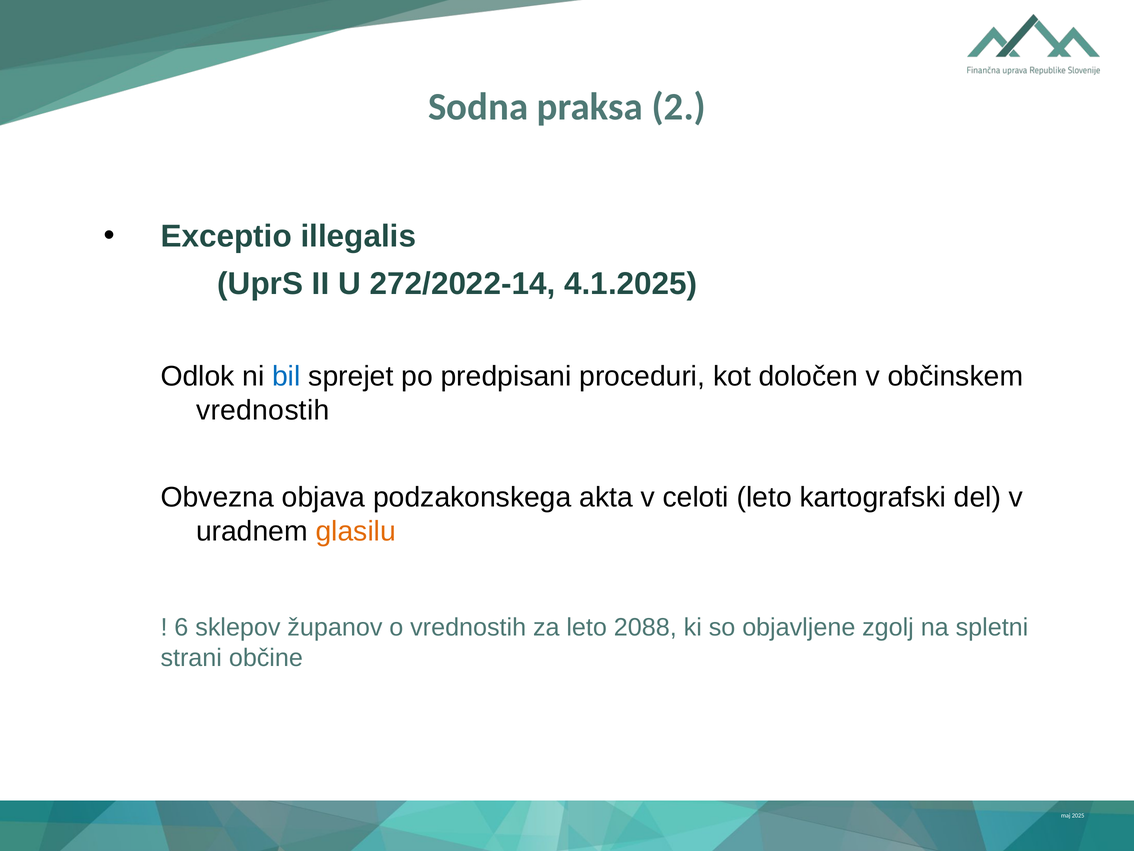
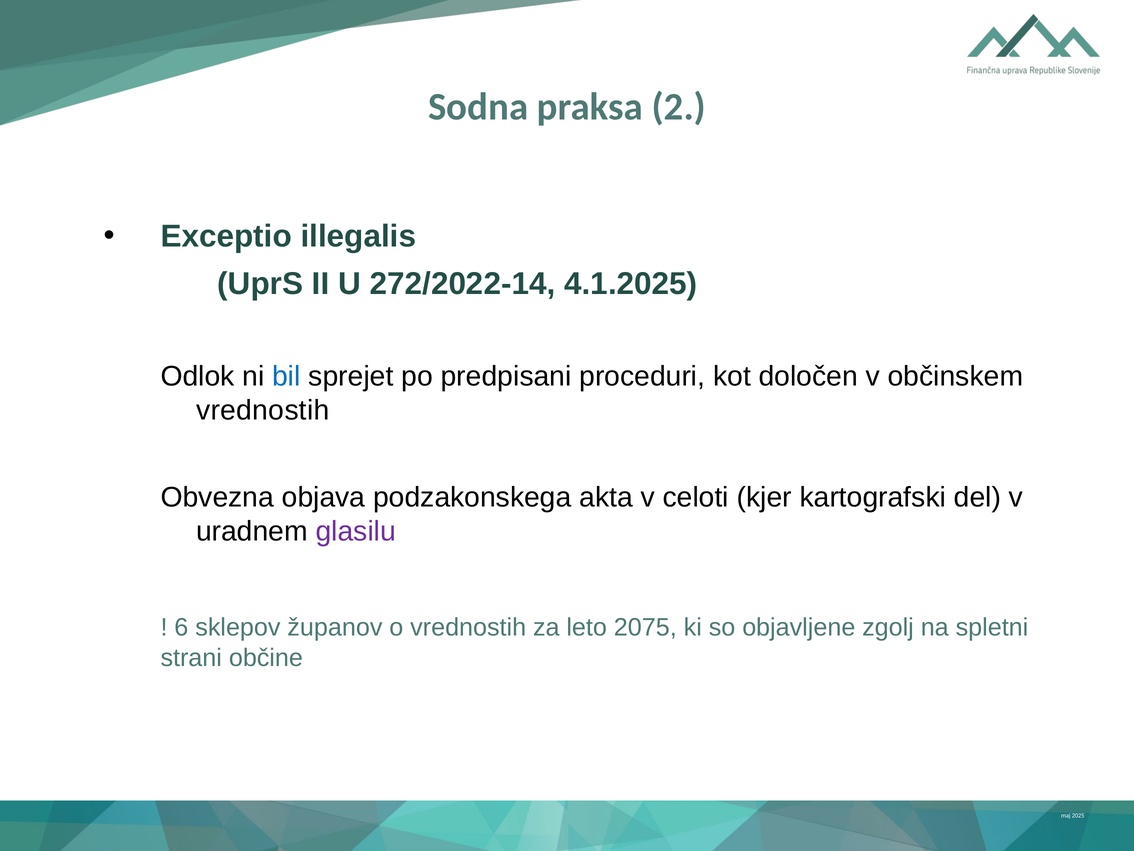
celoti leto: leto -> kjer
glasilu colour: orange -> purple
2088: 2088 -> 2075
